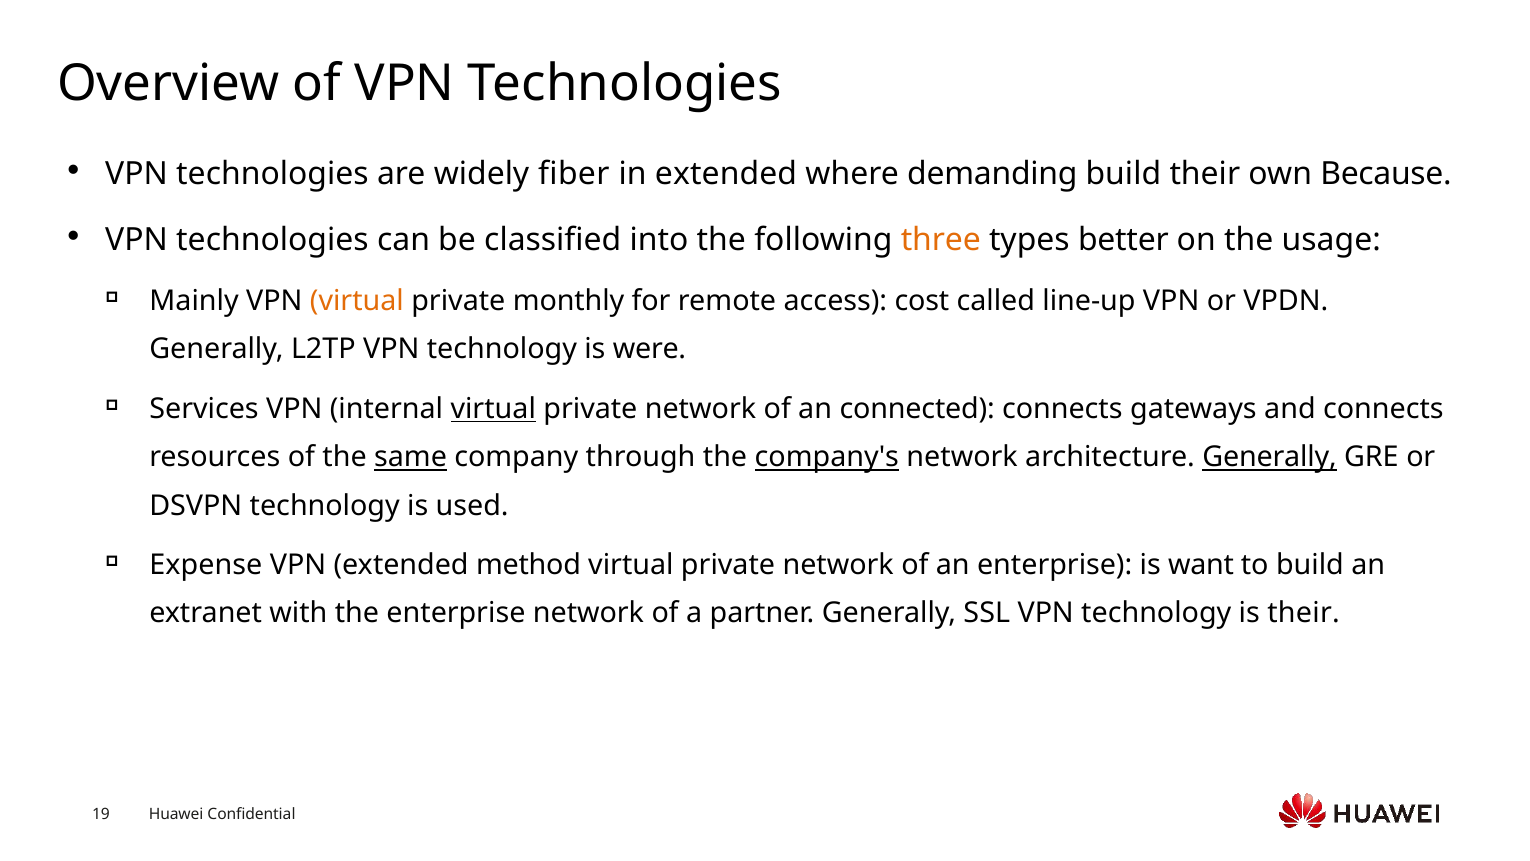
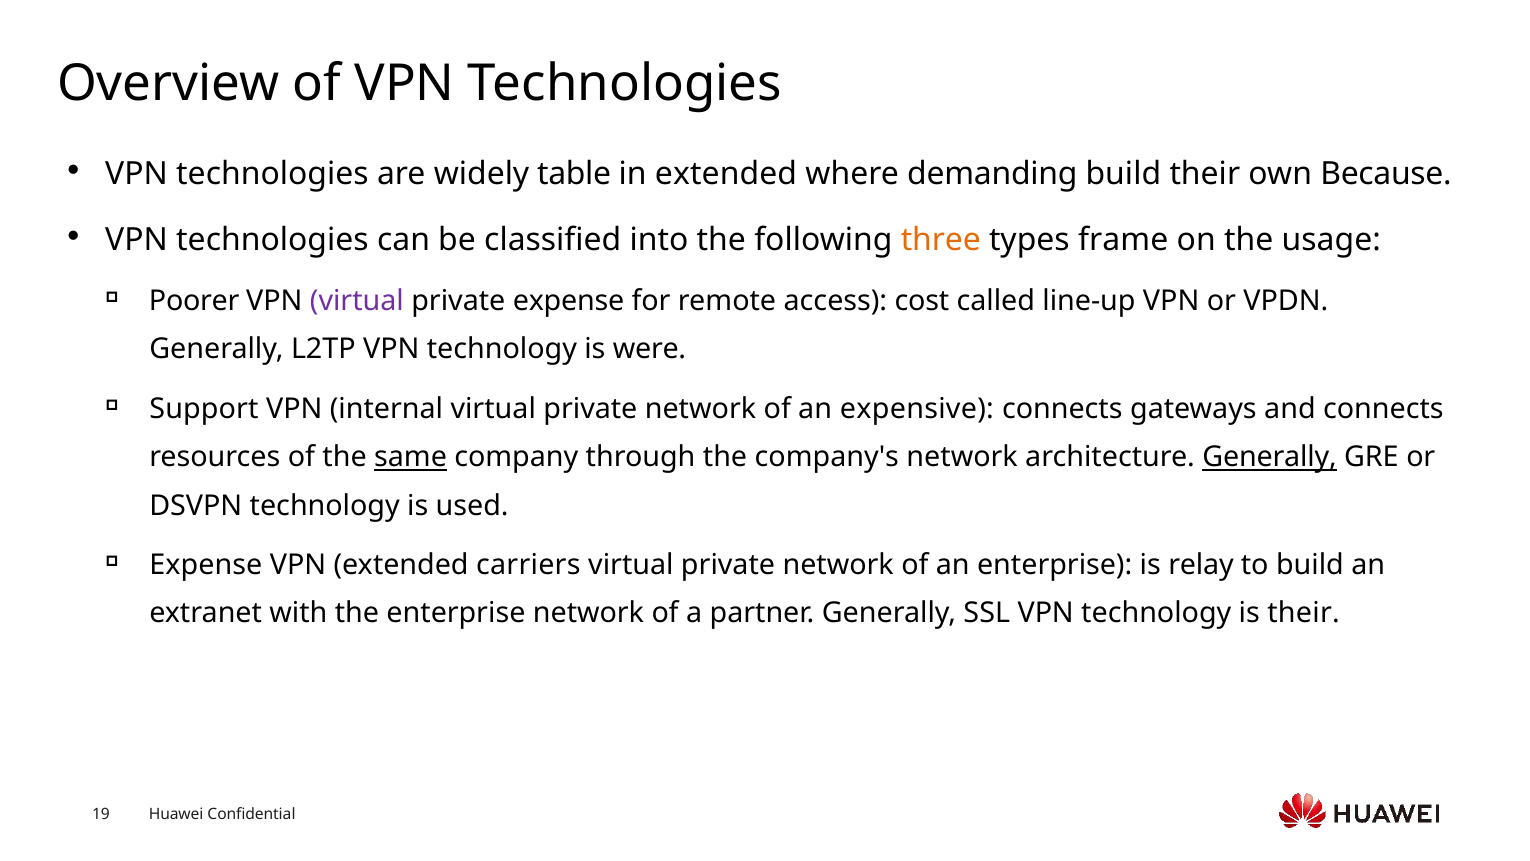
fiber: fiber -> table
better: better -> frame
Mainly: Mainly -> Poorer
virtual at (357, 301) colour: orange -> purple
private monthly: monthly -> expense
Services: Services -> Support
virtual at (493, 409) underline: present -> none
connected: connected -> expensive
company's underline: present -> none
method: method -> carriers
want: want -> relay
